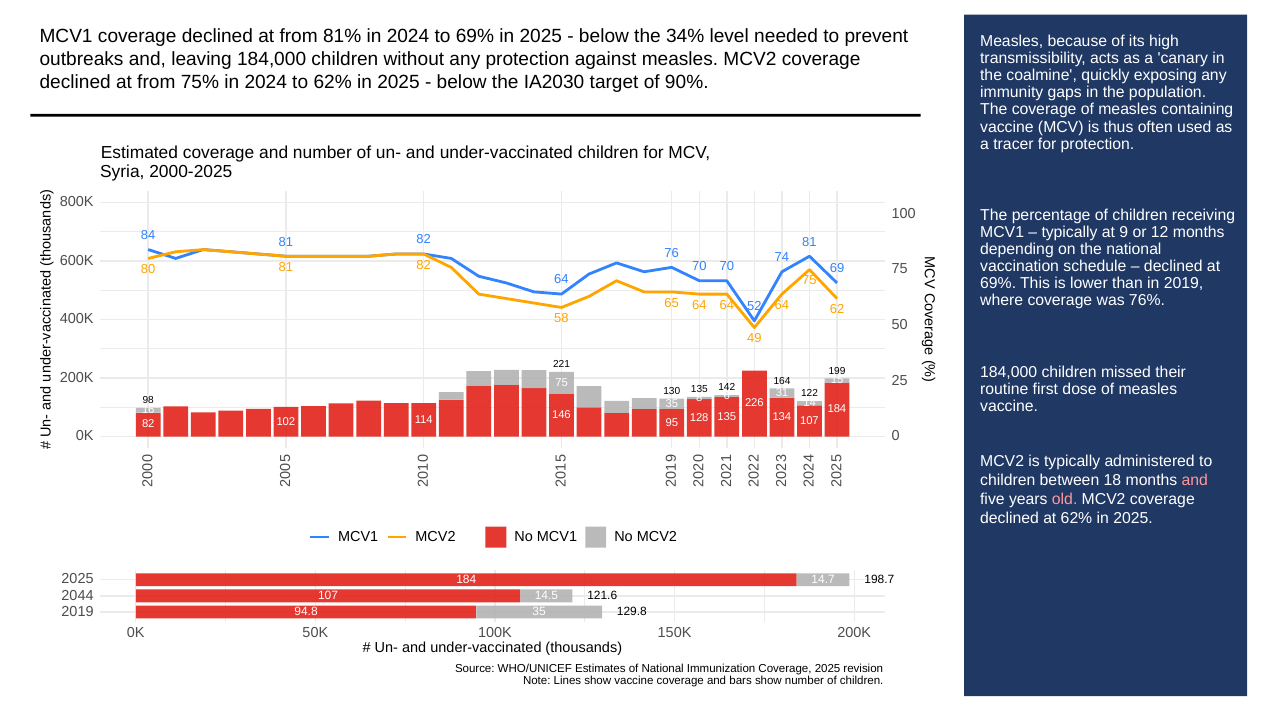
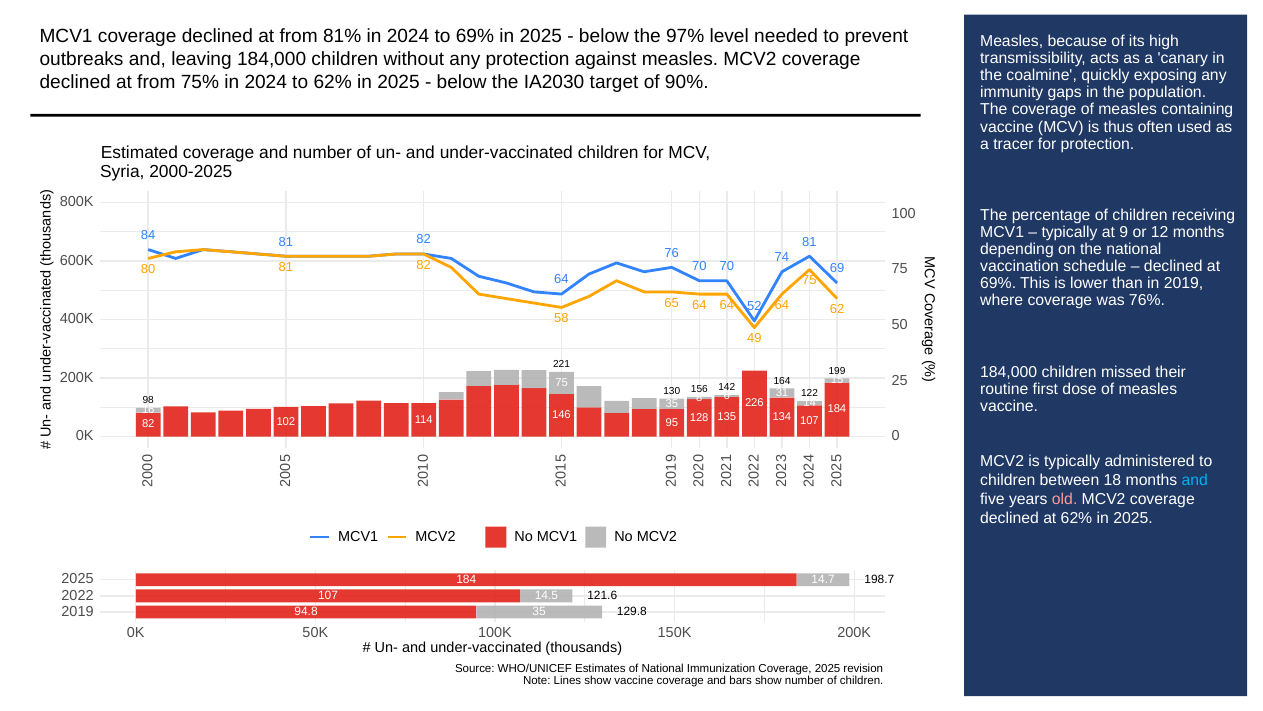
34%: 34% -> 97%
130 135: 135 -> 156
and at (1195, 480) colour: pink -> light blue
2044: 2044 -> 2022
